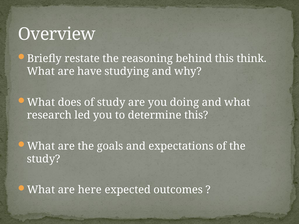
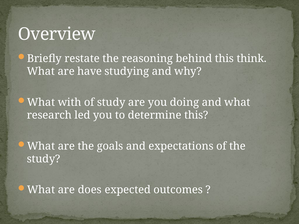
does: does -> with
here: here -> does
